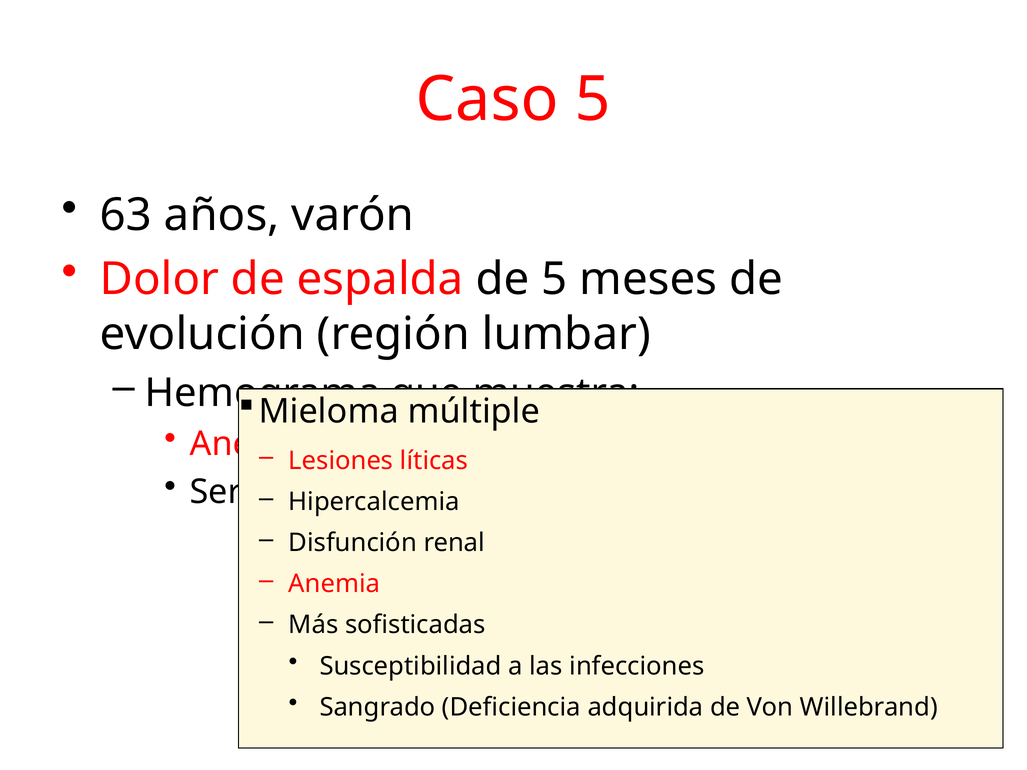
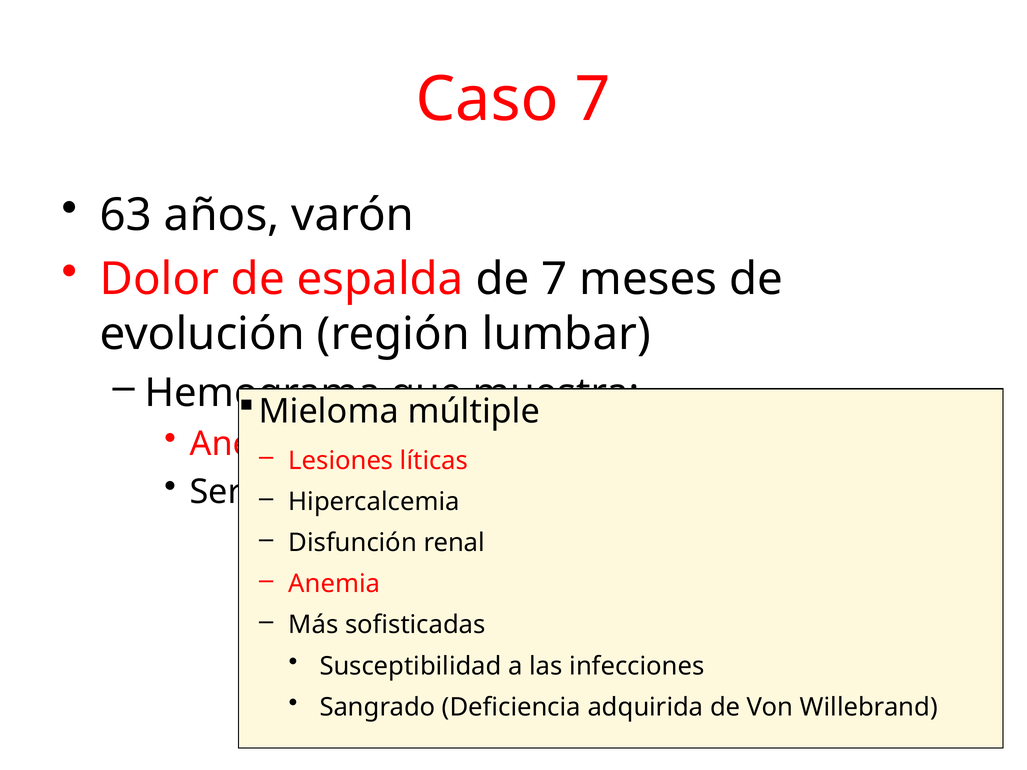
Caso 5: 5 -> 7
de 5: 5 -> 7
